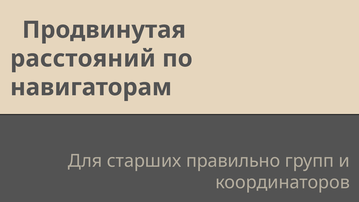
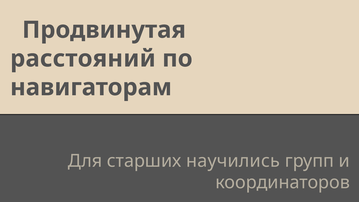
правильно: правильно -> научились
